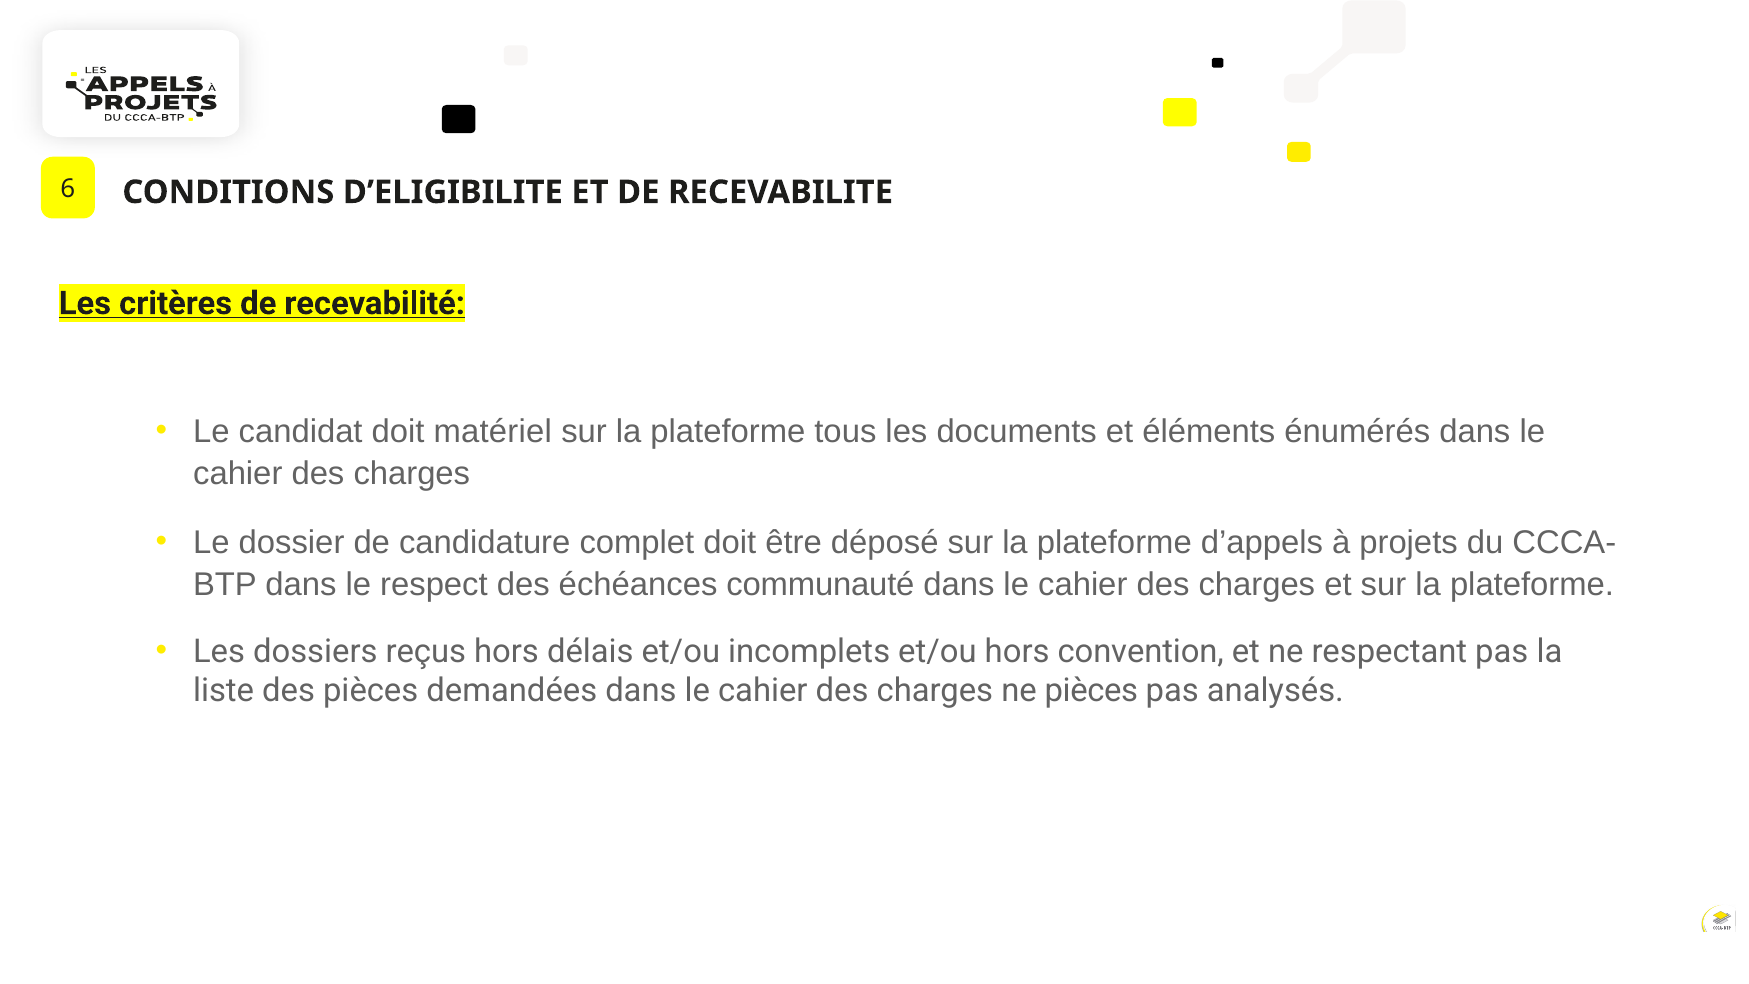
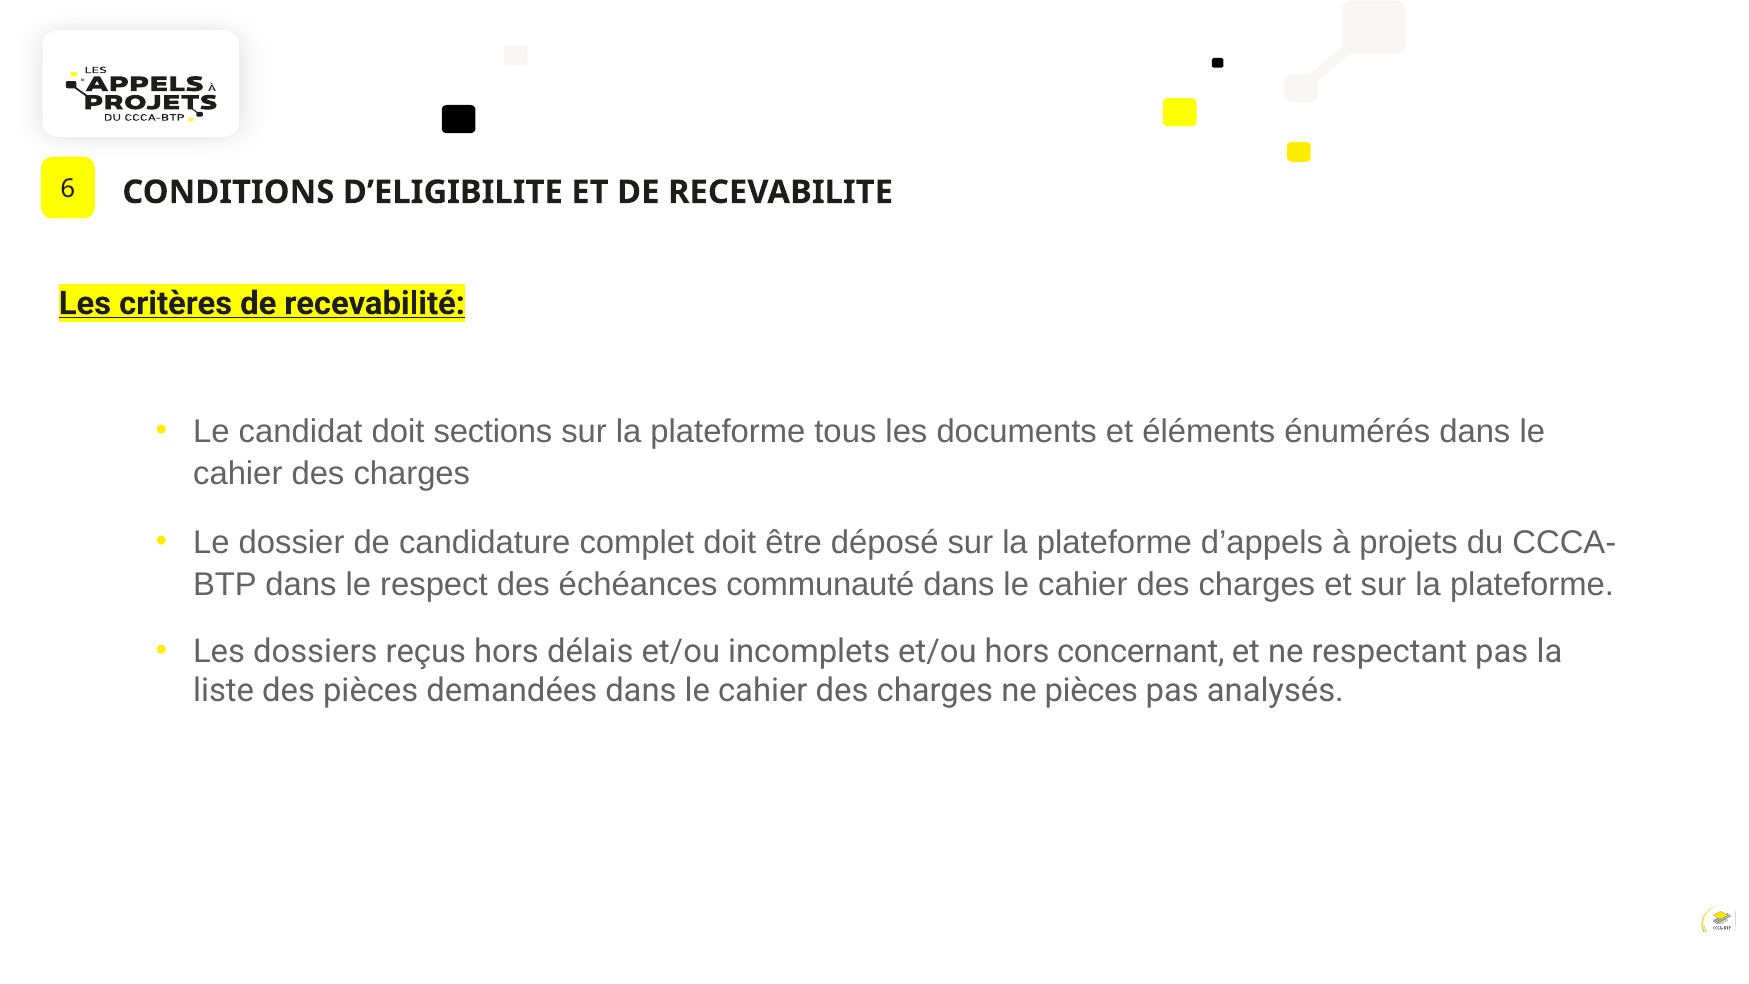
matériel: matériel -> sections
convention: convention -> concernant
